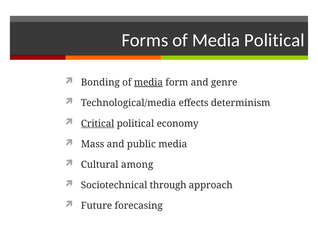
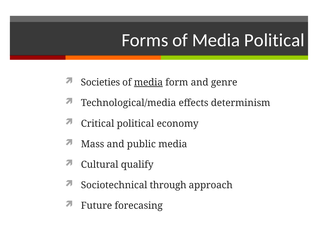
Bonding: Bonding -> Societies
Critical underline: present -> none
among: among -> qualify
